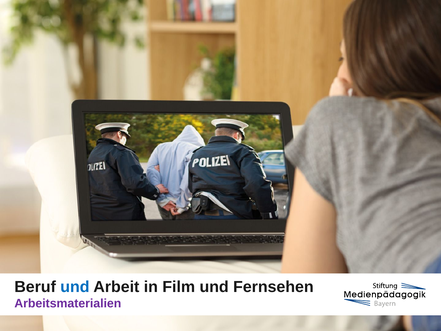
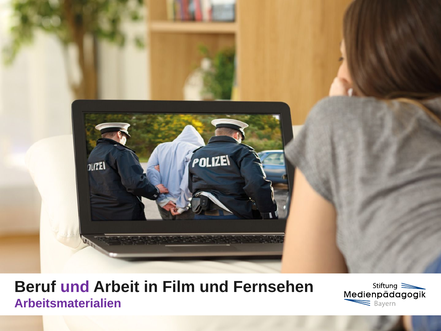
und at (75, 287) colour: blue -> purple
